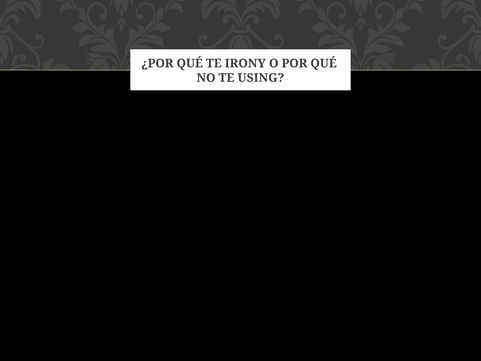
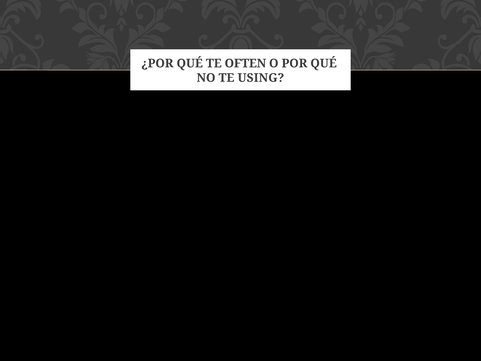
IRONY: IRONY -> OFTEN
